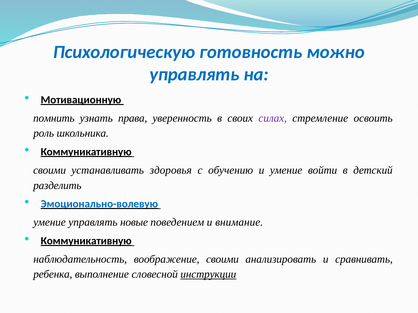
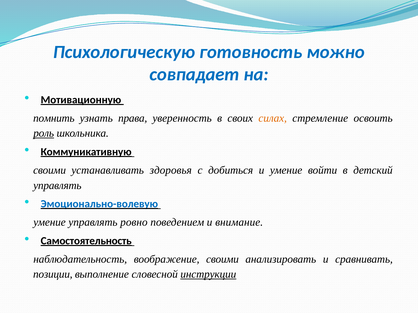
управлять at (194, 75): управлять -> совпадает
силах colour: purple -> orange
роль underline: none -> present
обучению: обучению -> добиться
разделить at (57, 186): разделить -> управлять
новые: новые -> ровно
Коммуникативную at (86, 241): Коммуникативную -> Самостоятельность
ребенка: ребенка -> позиции
